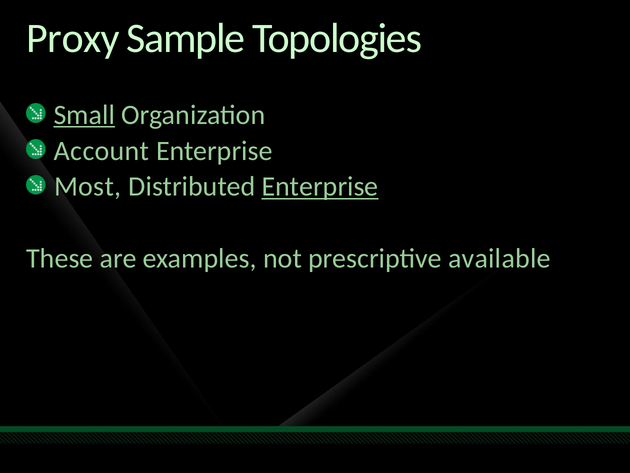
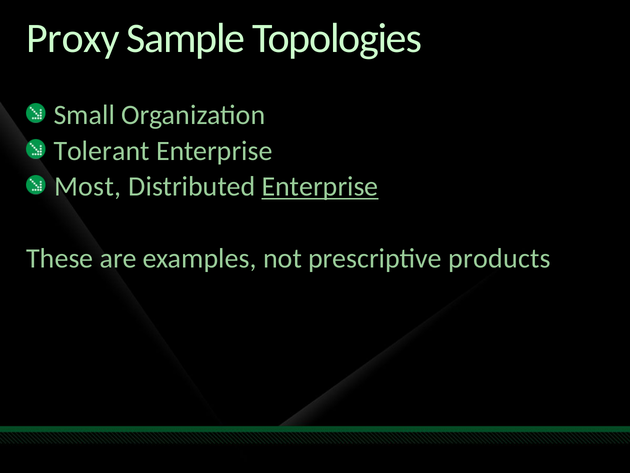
Small underline: present -> none
Account: Account -> Tolerant
available: available -> products
